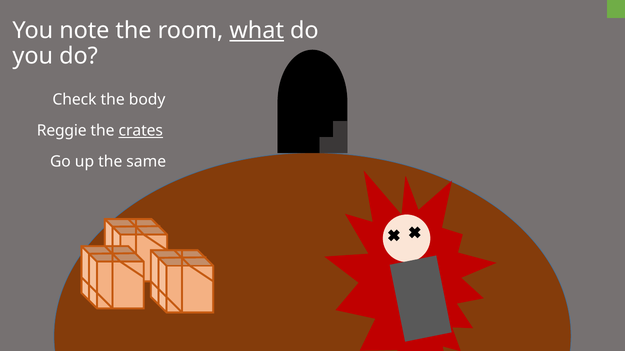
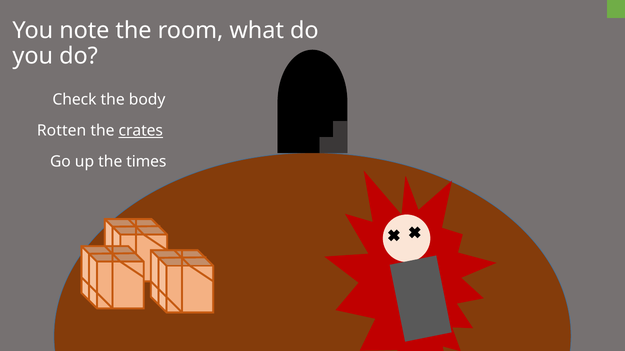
what underline: present -> none
Reggie: Reggie -> Rotten
same: same -> times
